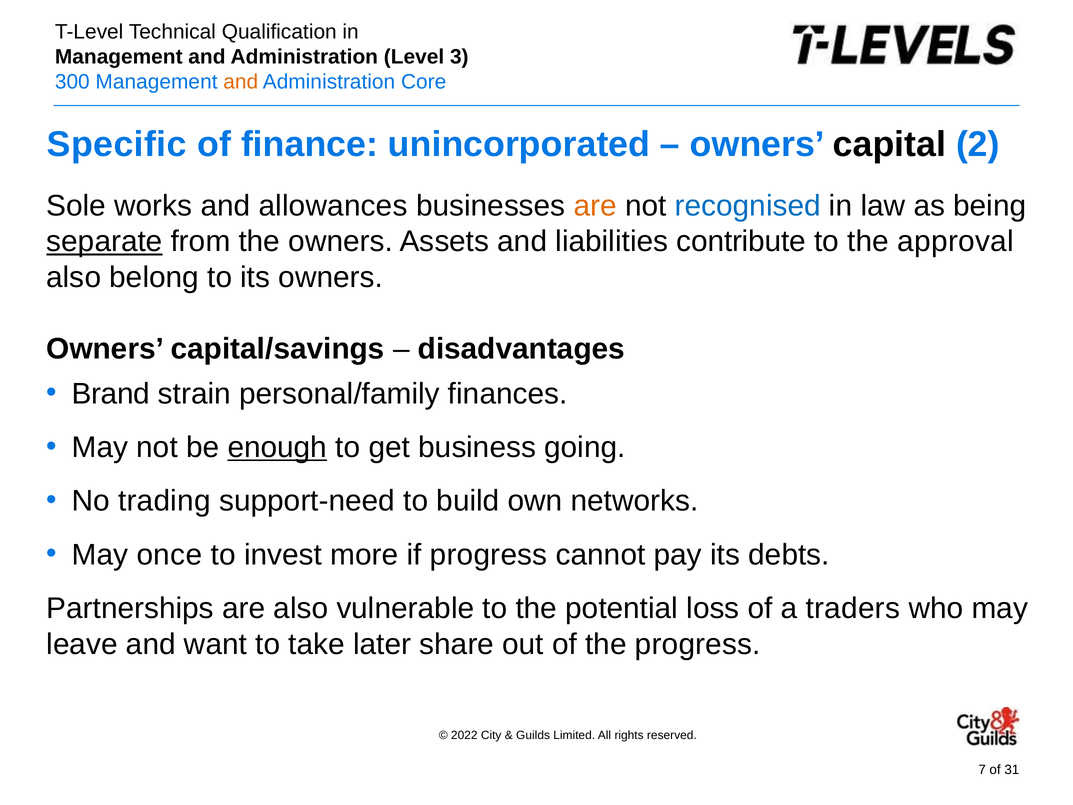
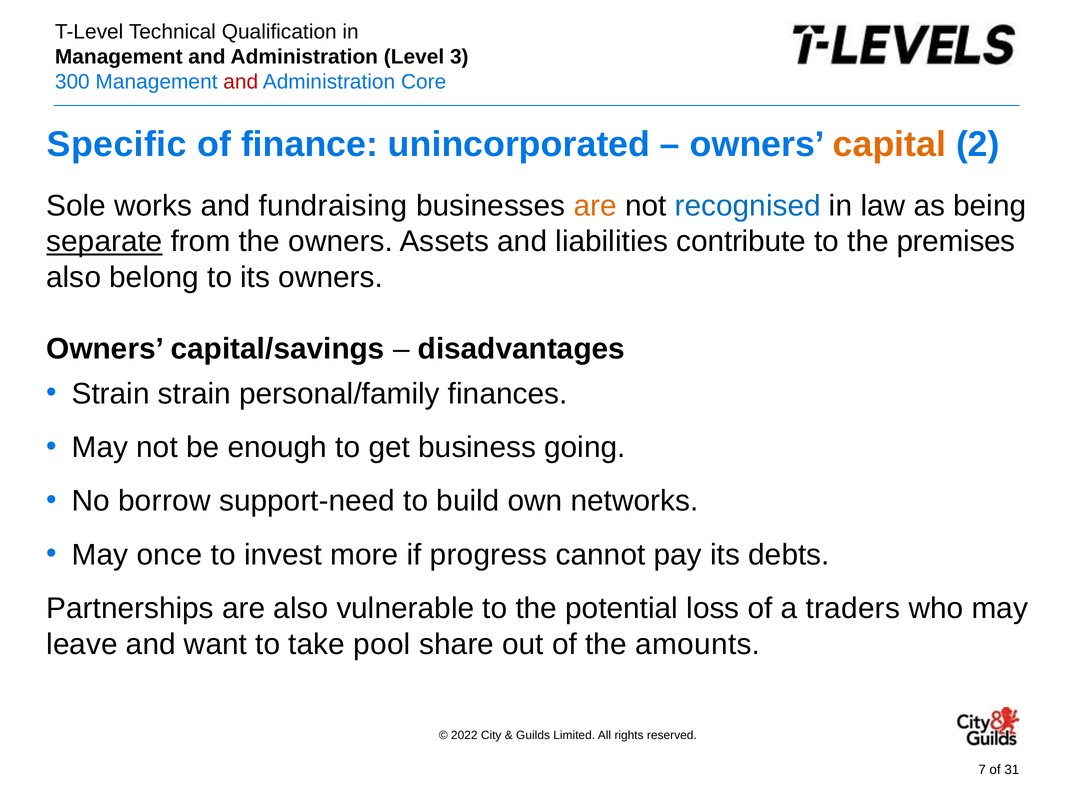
and at (241, 82) colour: orange -> red
capital colour: black -> orange
allowances: allowances -> fundraising
approval: approval -> premises
Brand at (111, 394): Brand -> Strain
enough underline: present -> none
trading: trading -> borrow
later: later -> pool
the progress: progress -> amounts
